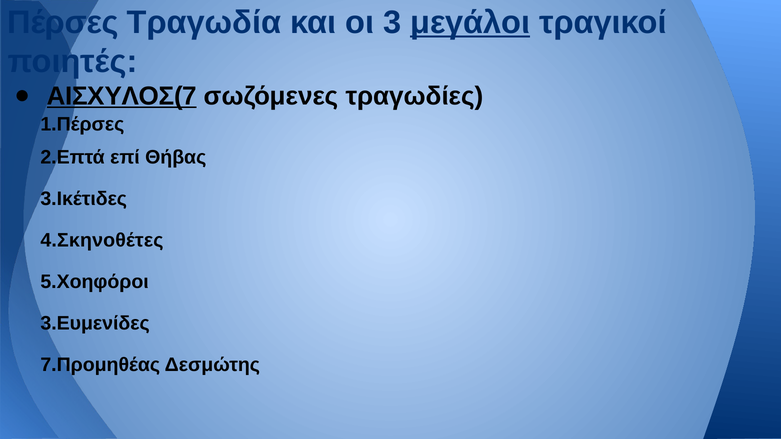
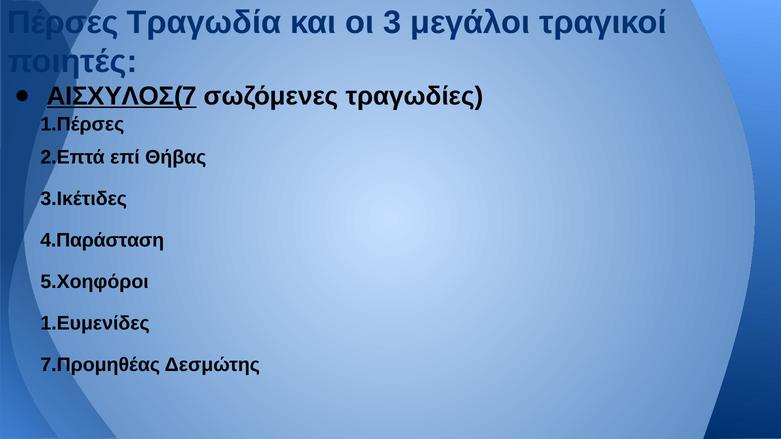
μεγάλοι underline: present -> none
4.Σκηνοθέτες: 4.Σκηνοθέτες -> 4.Παράσταση
3.Ευμενίδες: 3.Ευμενίδες -> 1.Ευμενίδες
